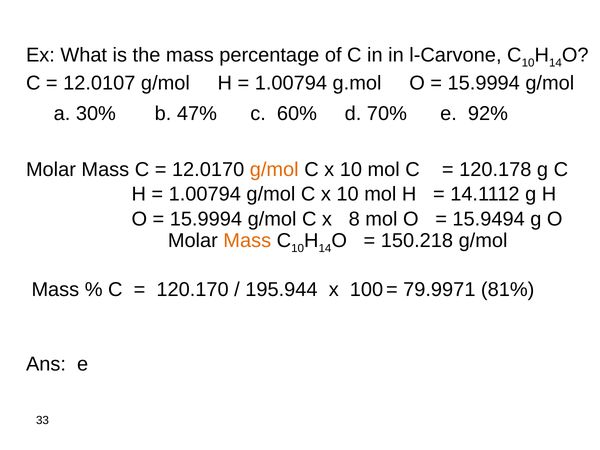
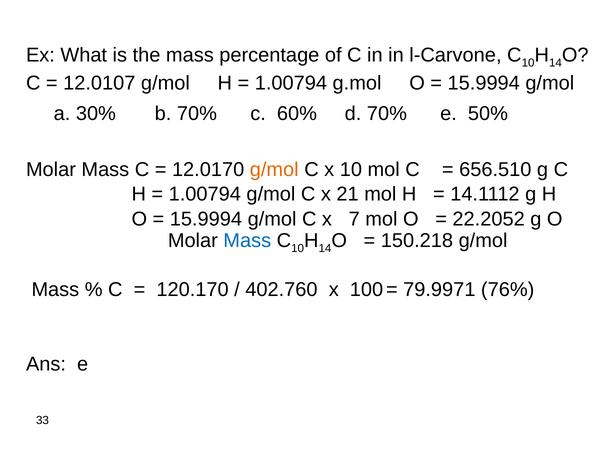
b 47%: 47% -> 70%
92%: 92% -> 50%
120.178: 120.178 -> 656.510
10 at (348, 194): 10 -> 21
8: 8 -> 7
15.9494: 15.9494 -> 22.2052
Mass at (247, 241) colour: orange -> blue
195.944: 195.944 -> 402.760
81%: 81% -> 76%
